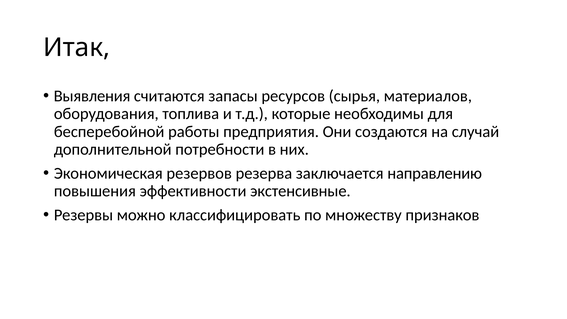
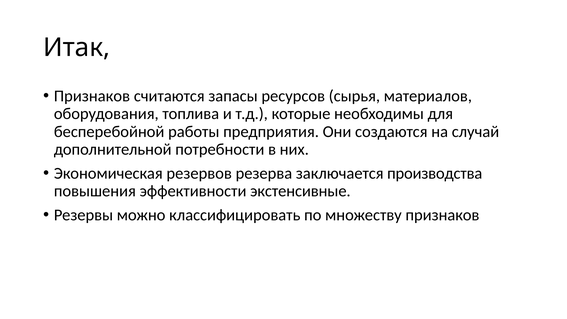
Выявления at (92, 96): Выявления -> Признаков
направлению: направлению -> производства
